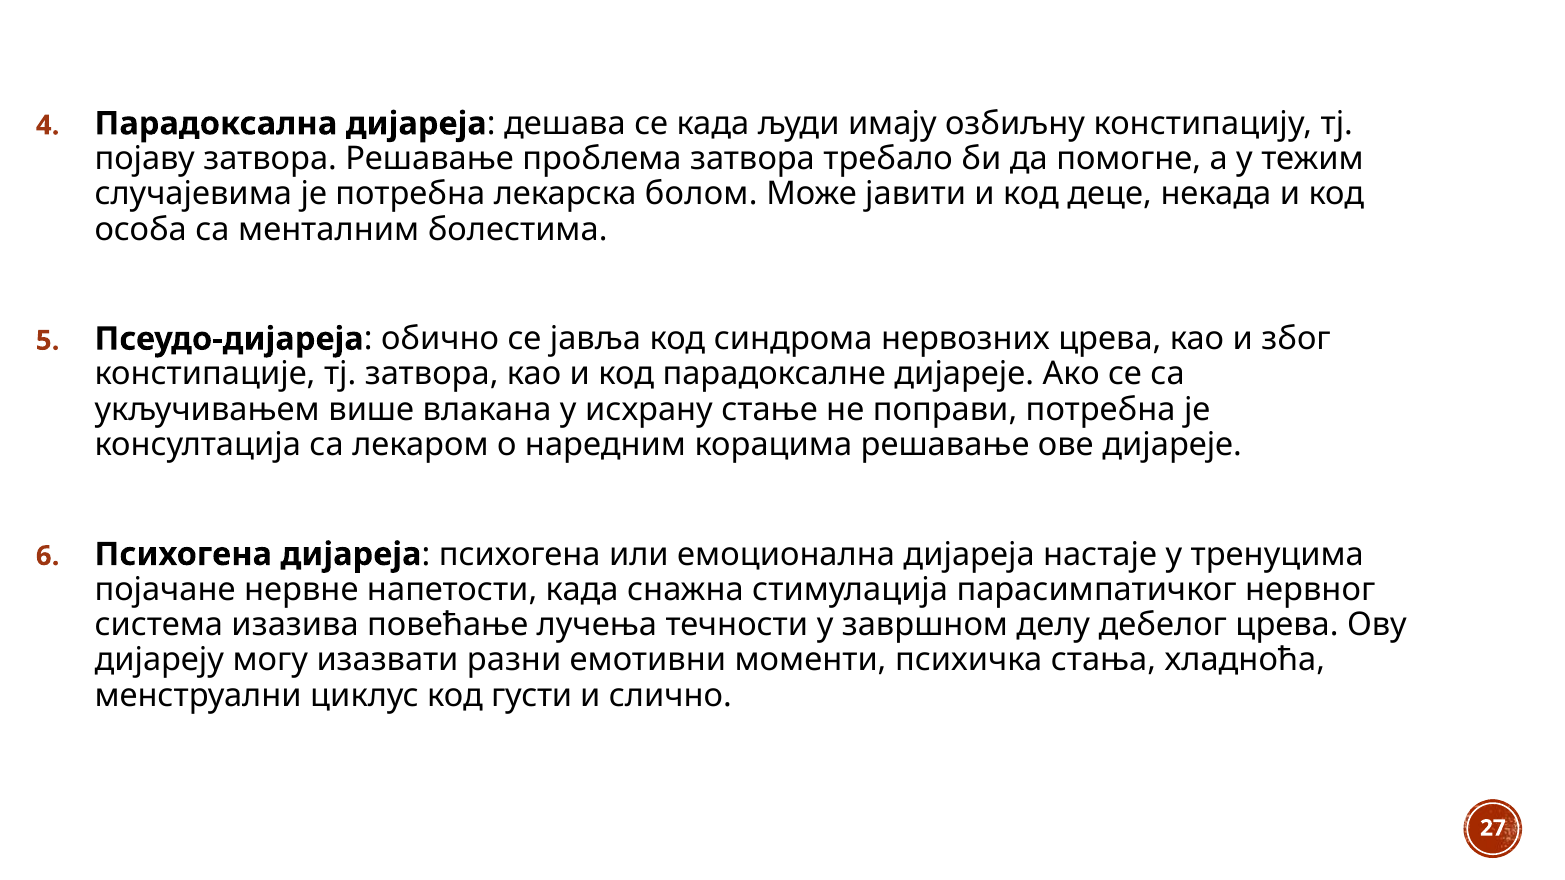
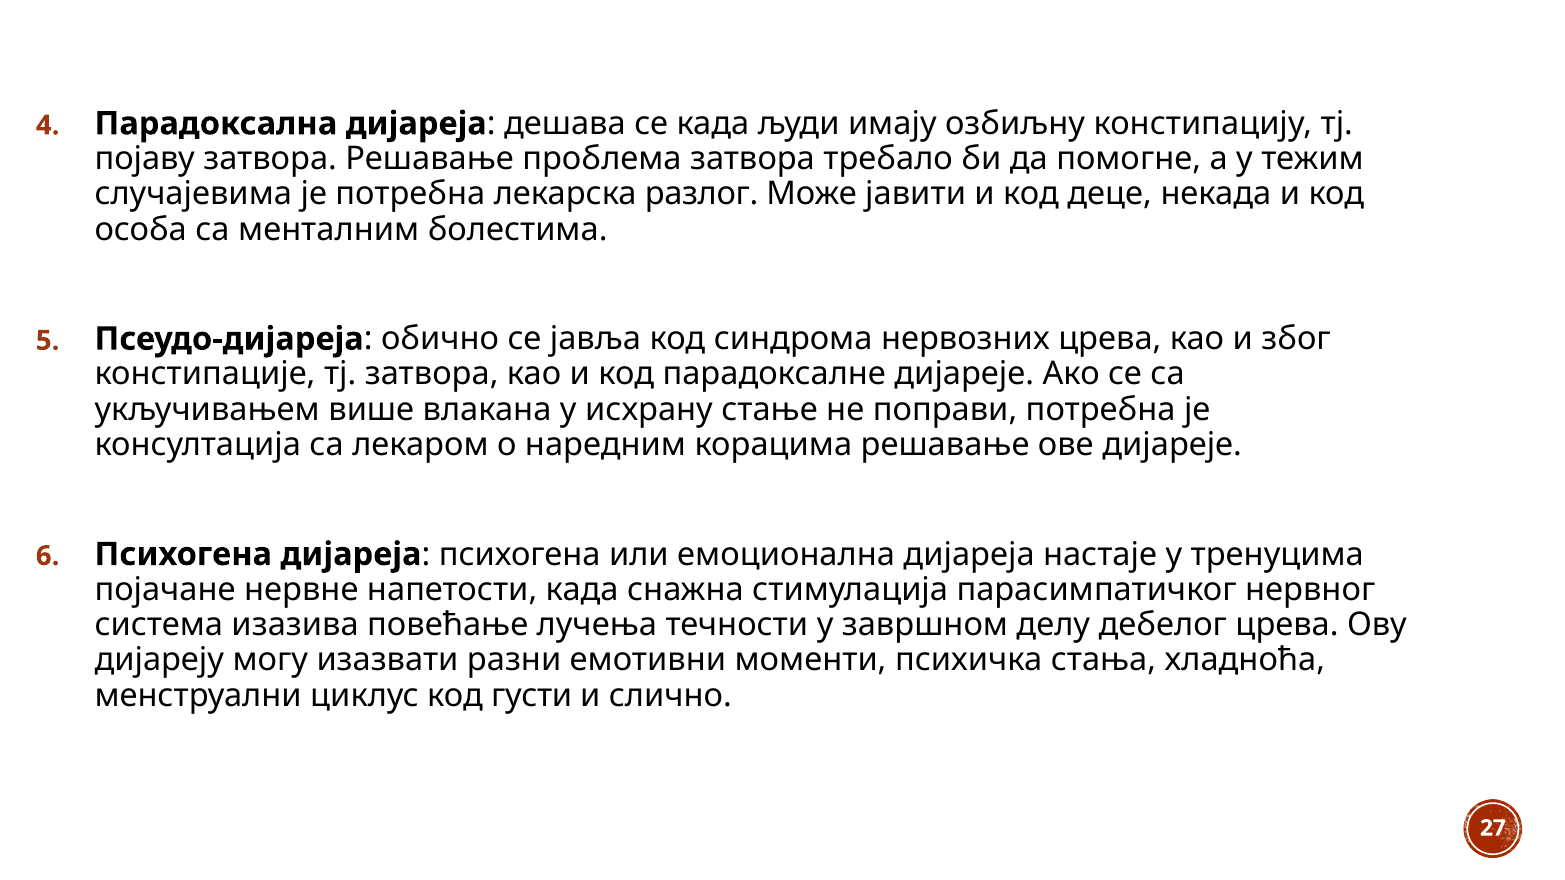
болом: болом -> разлог
